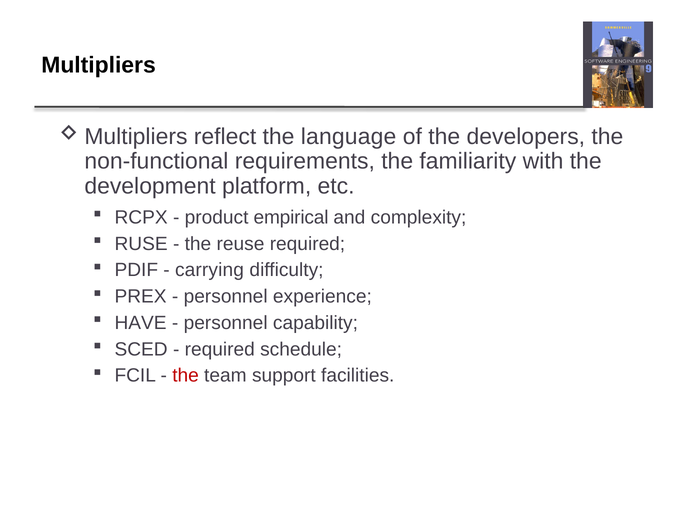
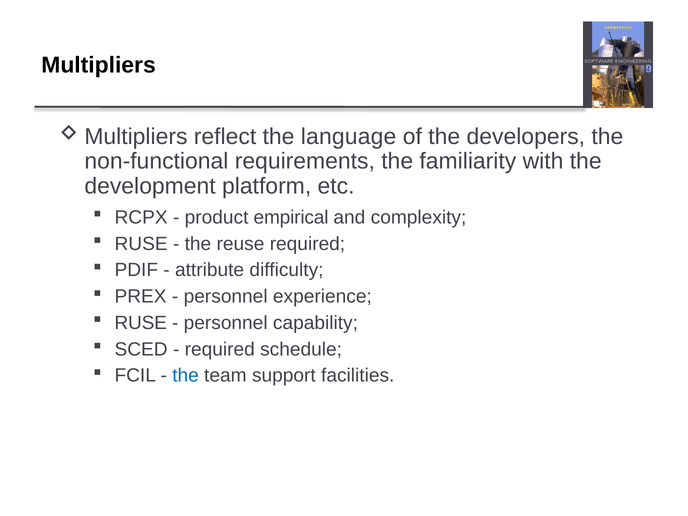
carrying: carrying -> attribute
HAVE at (141, 323): HAVE -> RUSE
the at (186, 376) colour: red -> blue
